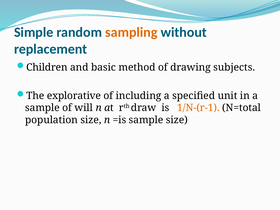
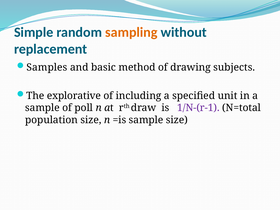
Children: Children -> Samples
will: will -> poll
1/N-(r-1 colour: orange -> purple
